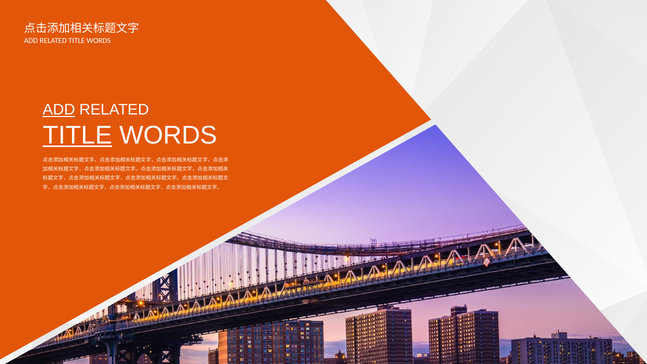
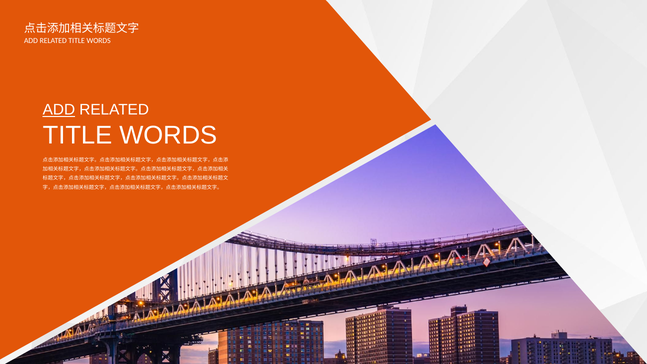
TITLE at (77, 135) underline: present -> none
